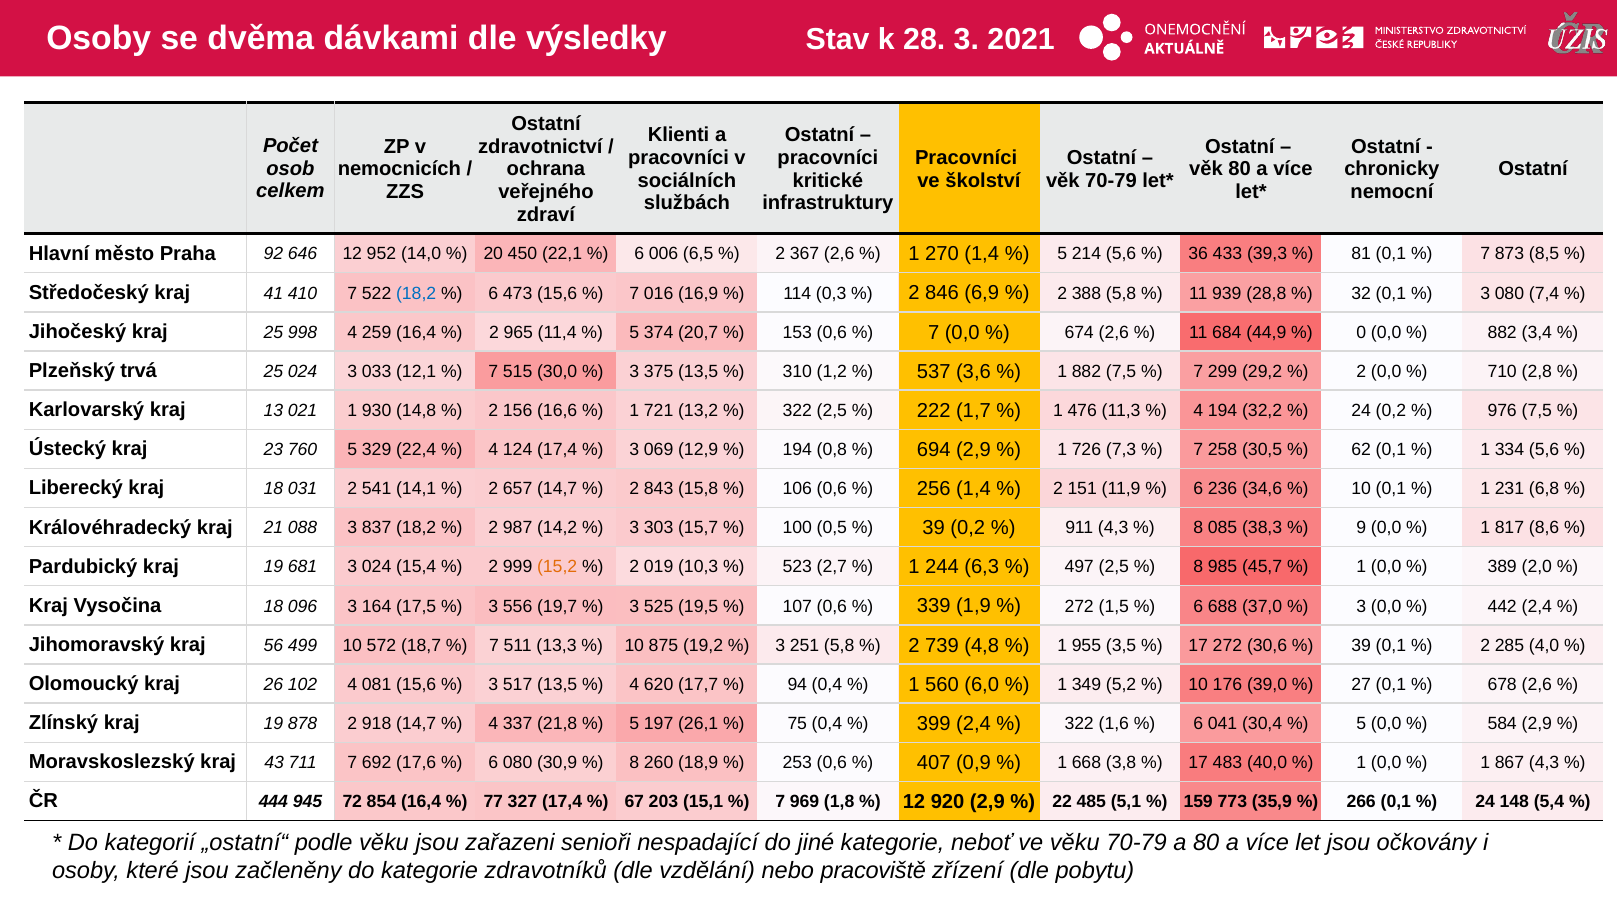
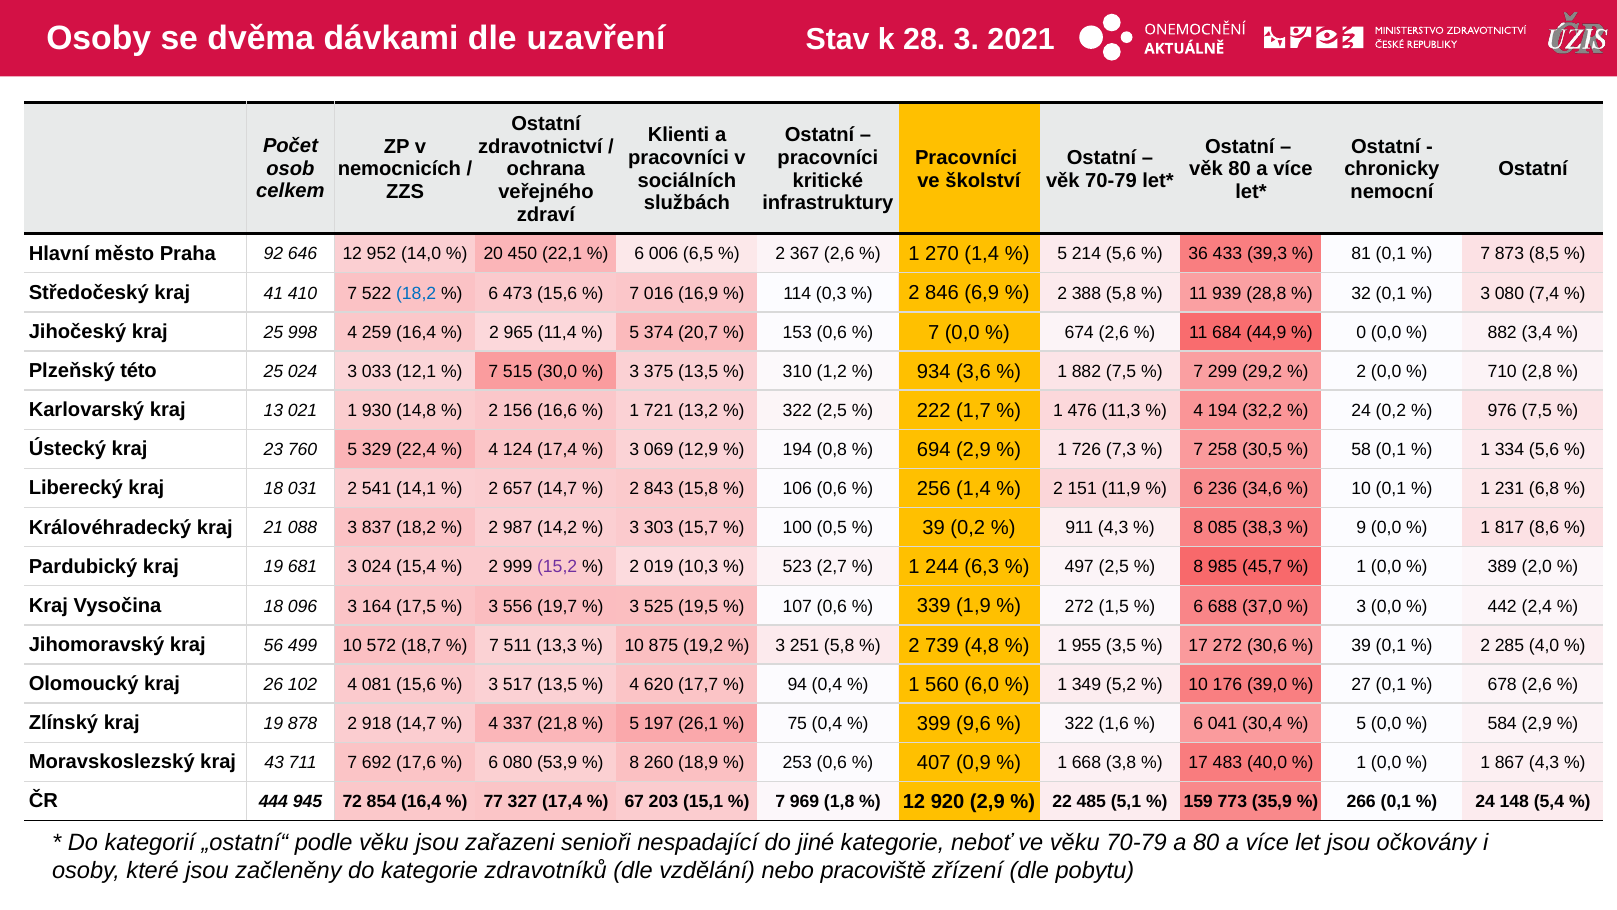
výsledky: výsledky -> uzavření
trvá: trvá -> této
537: 537 -> 934
62: 62 -> 58
15,2 colour: orange -> purple
399 2,4: 2,4 -> 9,6
30,9: 30,9 -> 53,9
